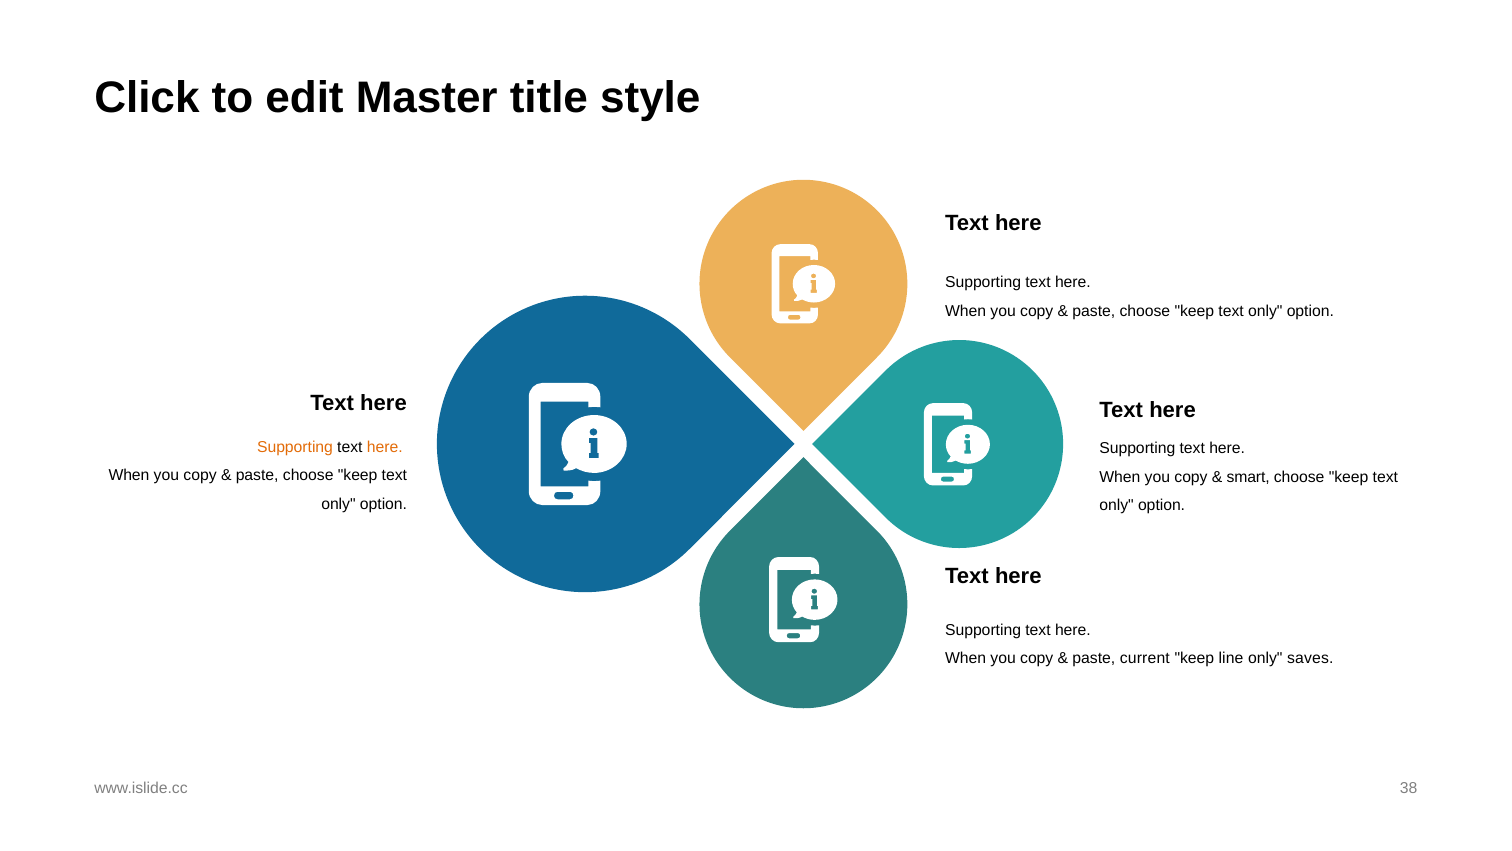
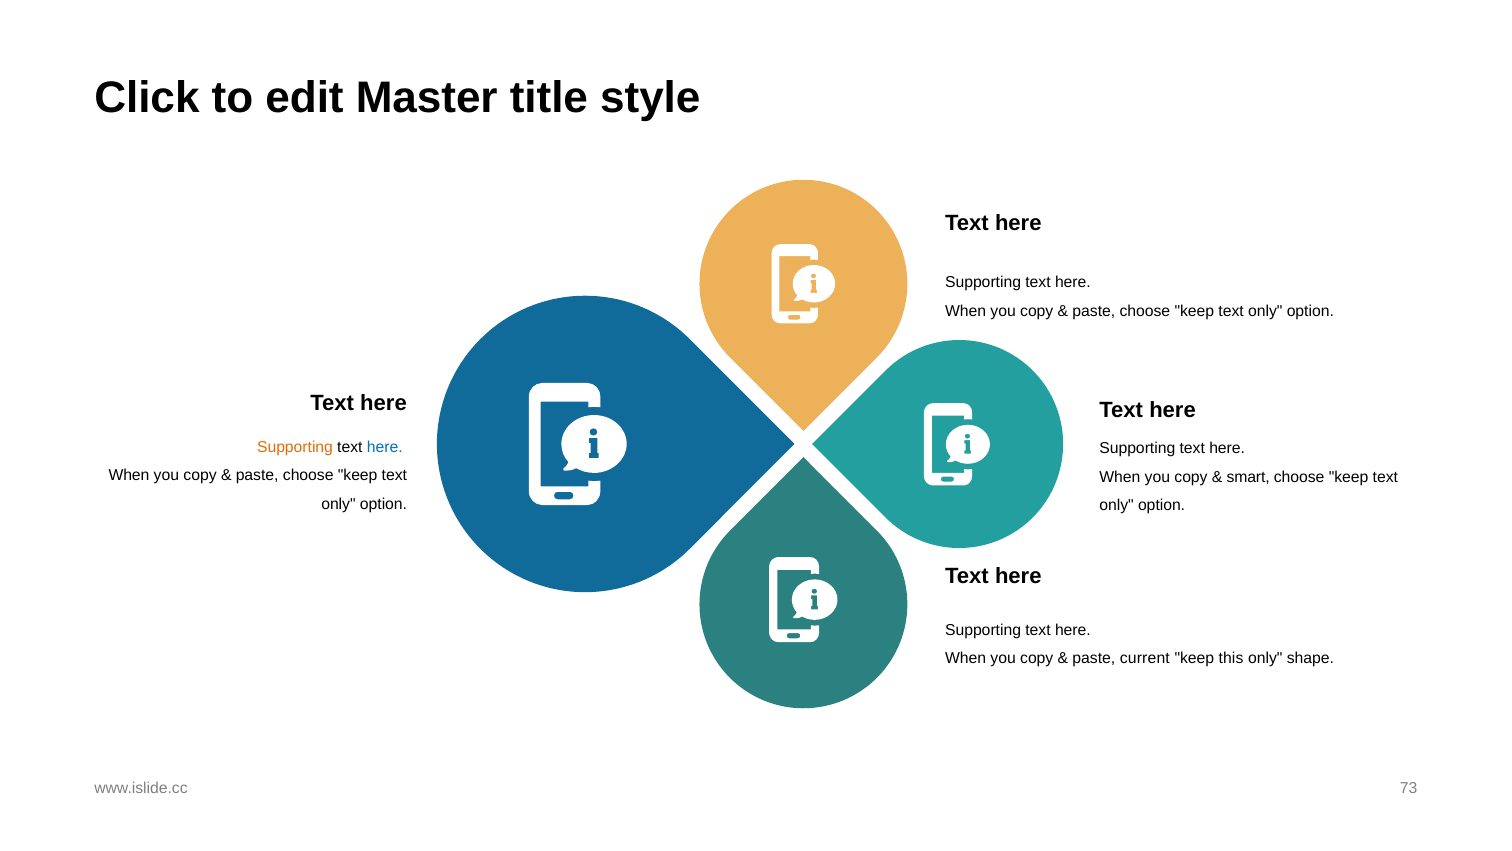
here at (385, 447) colour: orange -> blue
line: line -> this
saves: saves -> shape
38: 38 -> 73
